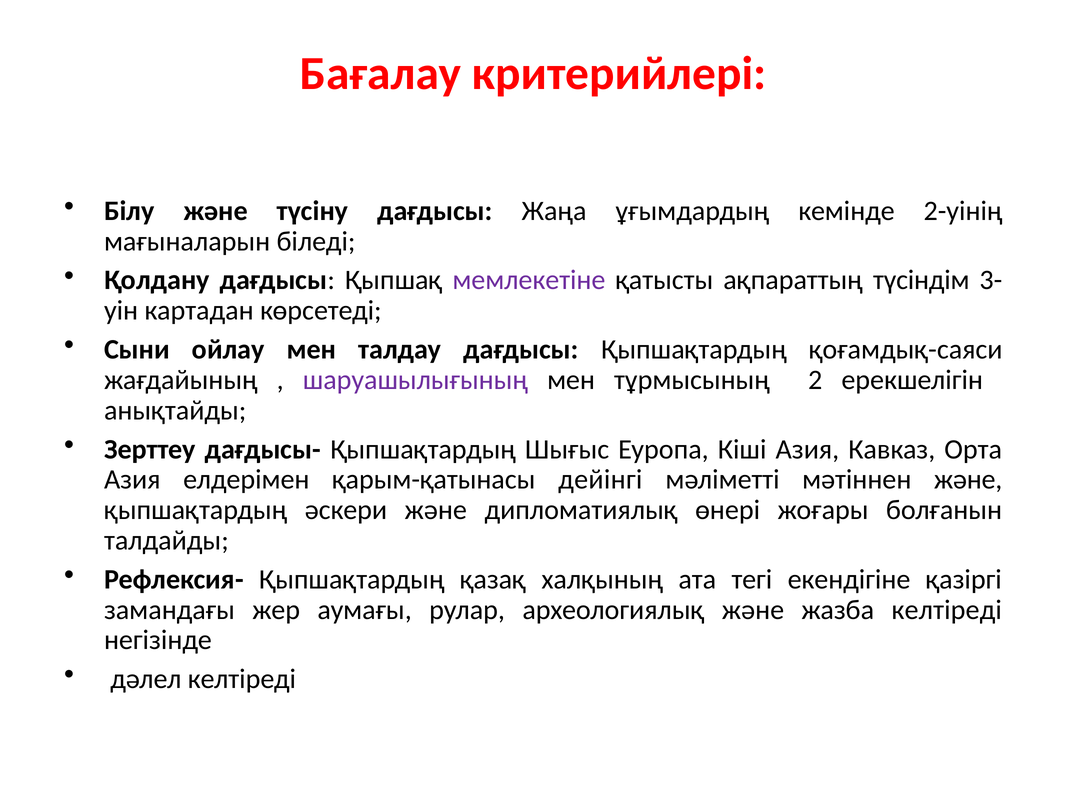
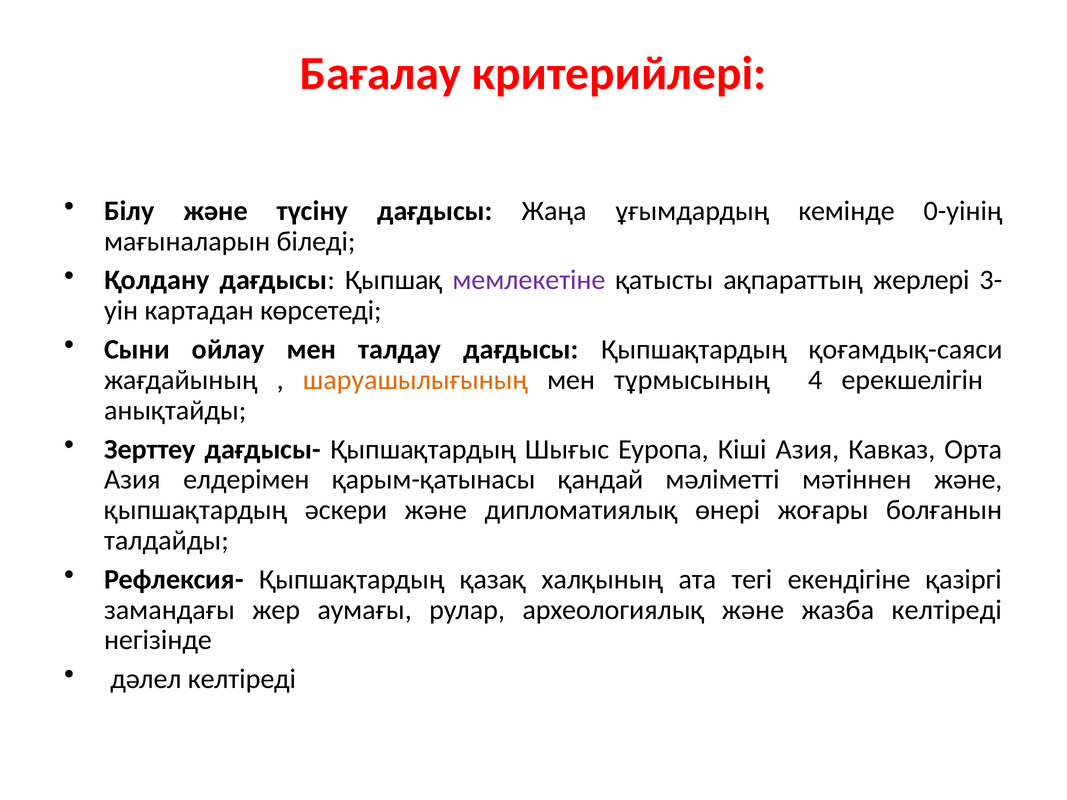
2-уінің: 2-уінің -> 0-уінің
түсіндім: түсіндім -> жерлері
шаруашылығының colour: purple -> orange
2: 2 -> 4
дейінгі: дейінгі -> қандай
